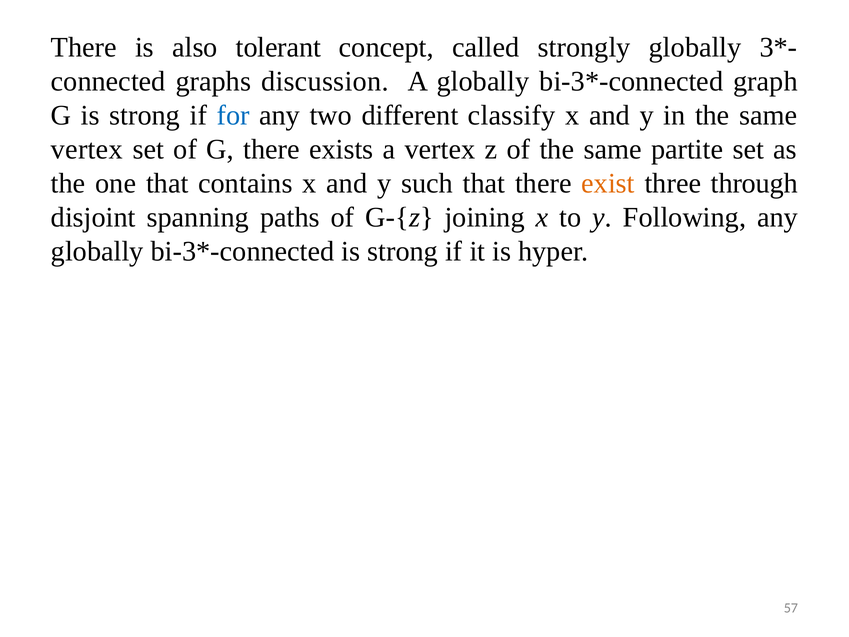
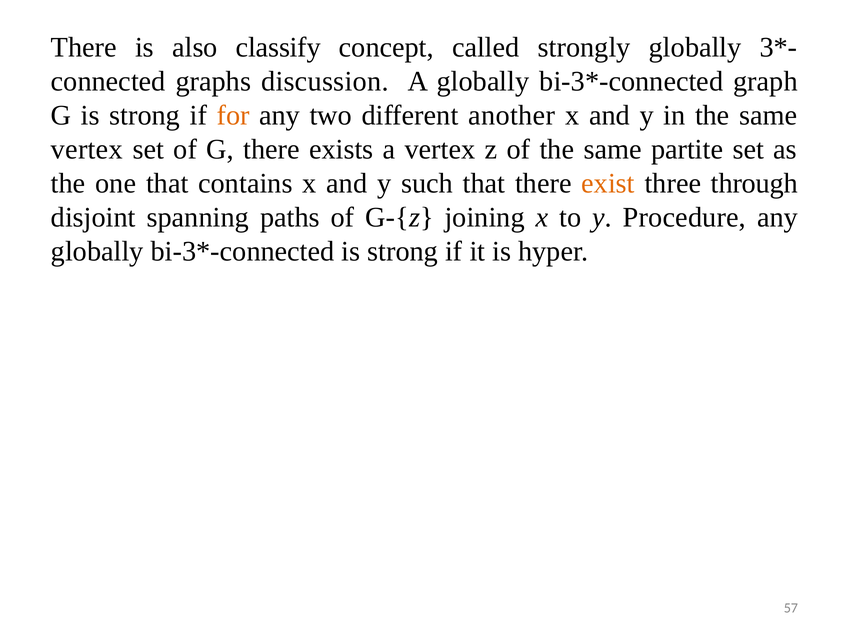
tolerant: tolerant -> classify
for colour: blue -> orange
classify: classify -> another
Following: Following -> Procedure
